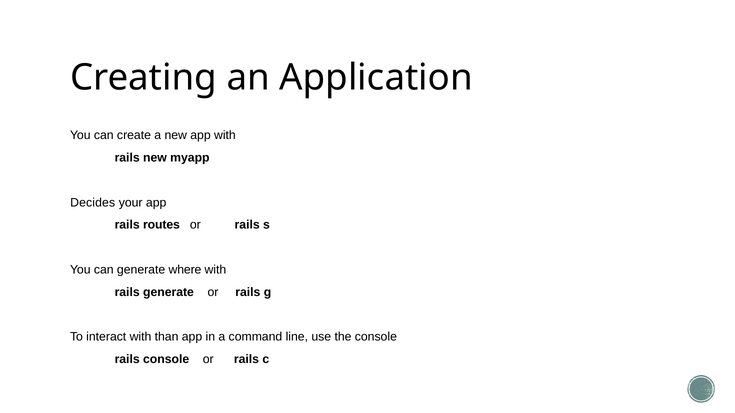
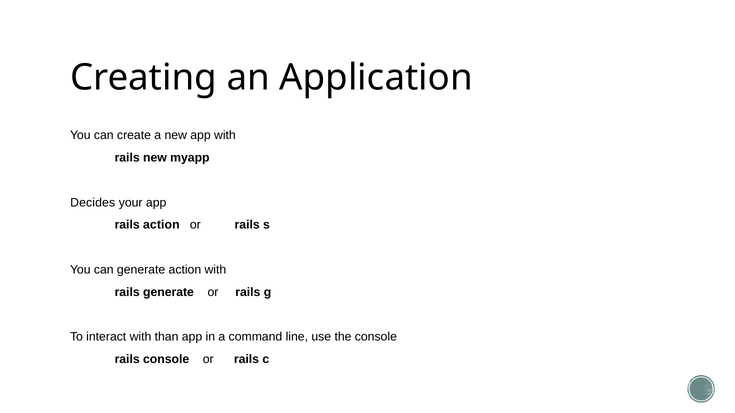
rails routes: routes -> action
generate where: where -> action
